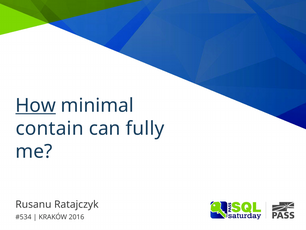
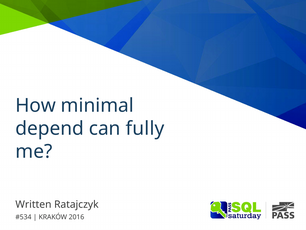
How underline: present -> none
contain: contain -> depend
Rusanu: Rusanu -> Written
